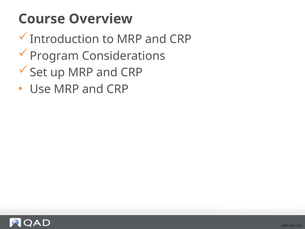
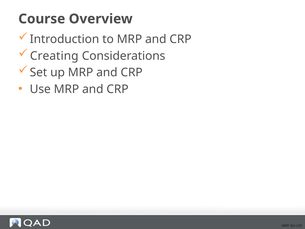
Program: Program -> Creating
